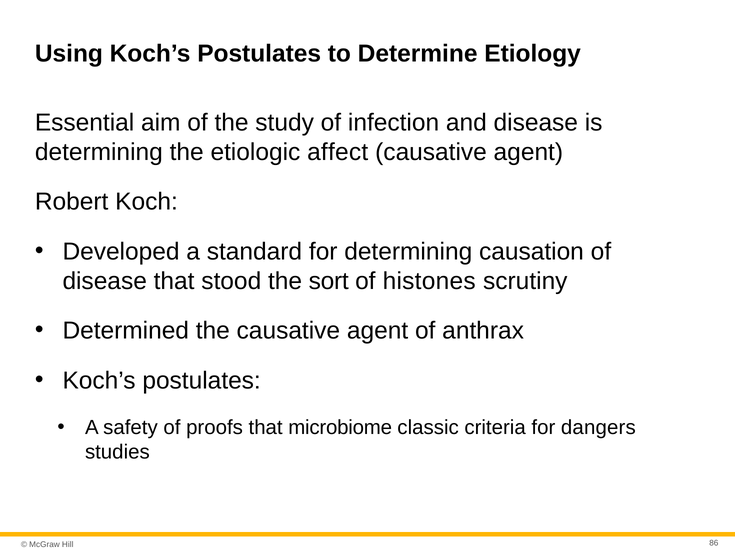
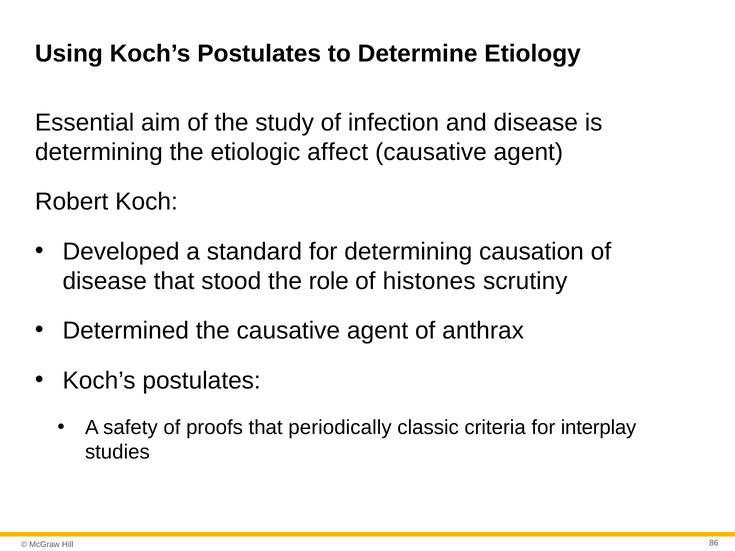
sort: sort -> role
microbiome: microbiome -> periodically
dangers: dangers -> interplay
